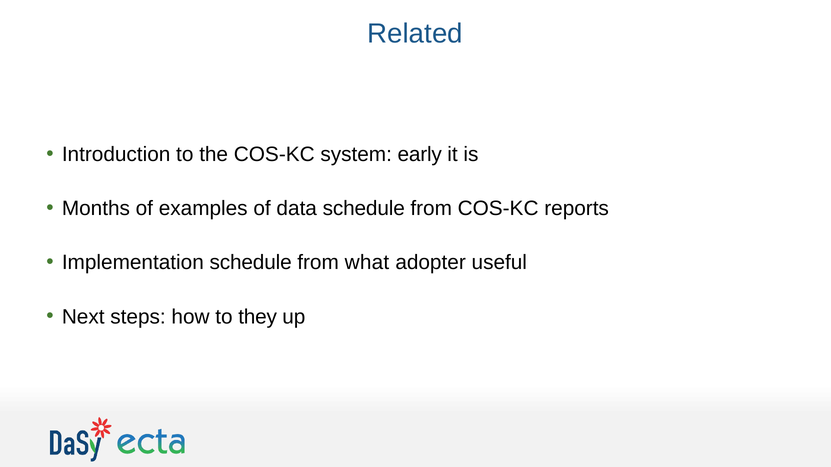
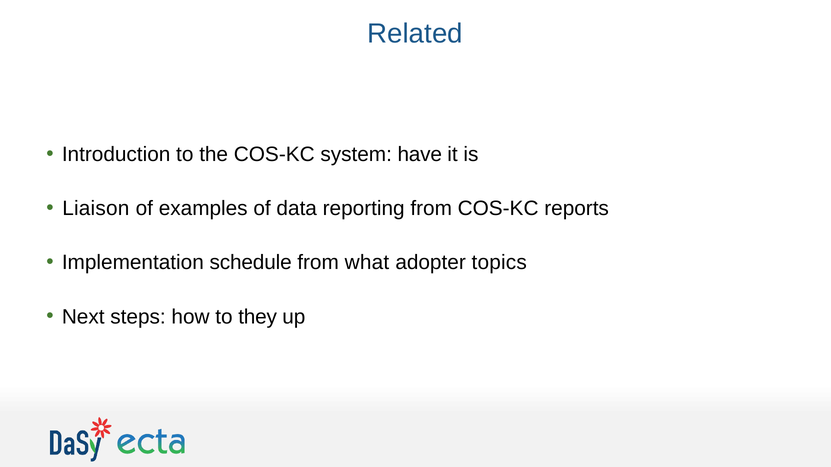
early: early -> have
Months: Months -> Liaison
data schedule: schedule -> reporting
useful: useful -> topics
